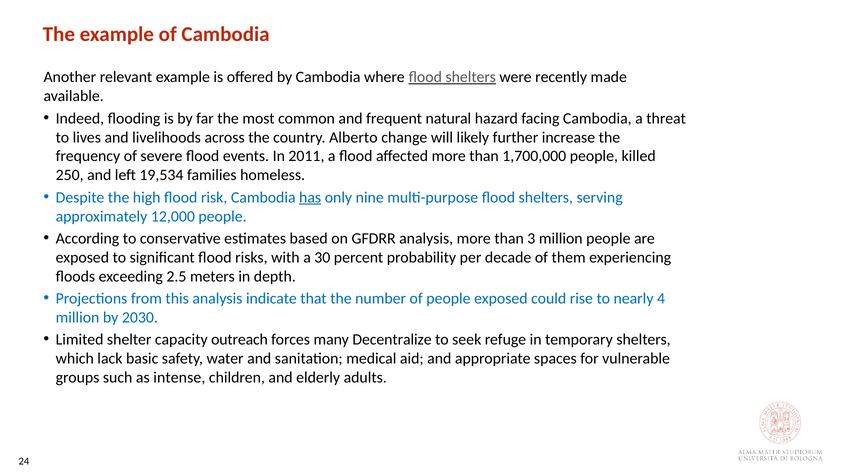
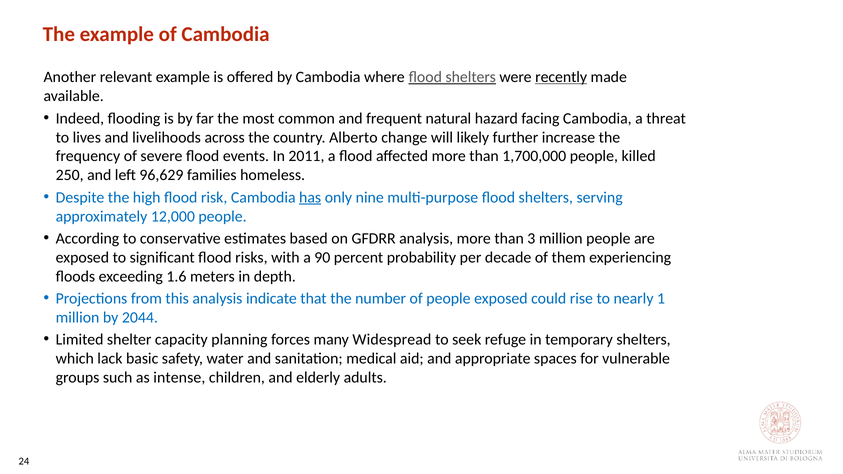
recently underline: none -> present
19,534: 19,534 -> 96,629
30: 30 -> 90
2.5: 2.5 -> 1.6
4: 4 -> 1
2030: 2030 -> 2044
outreach: outreach -> planning
Decentralize: Decentralize -> Widespread
